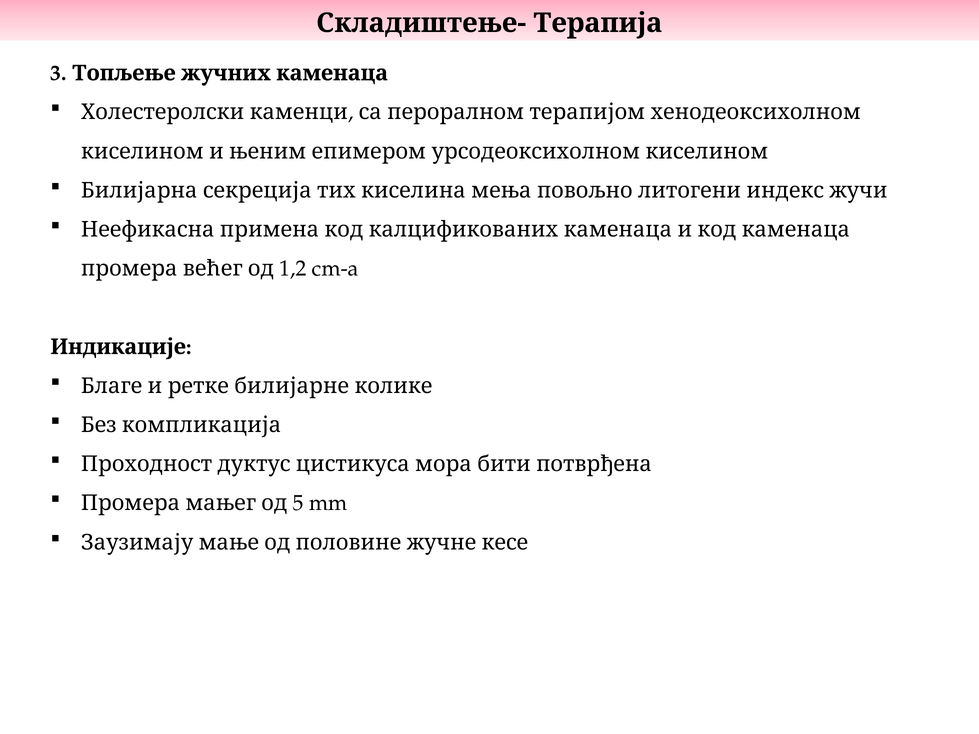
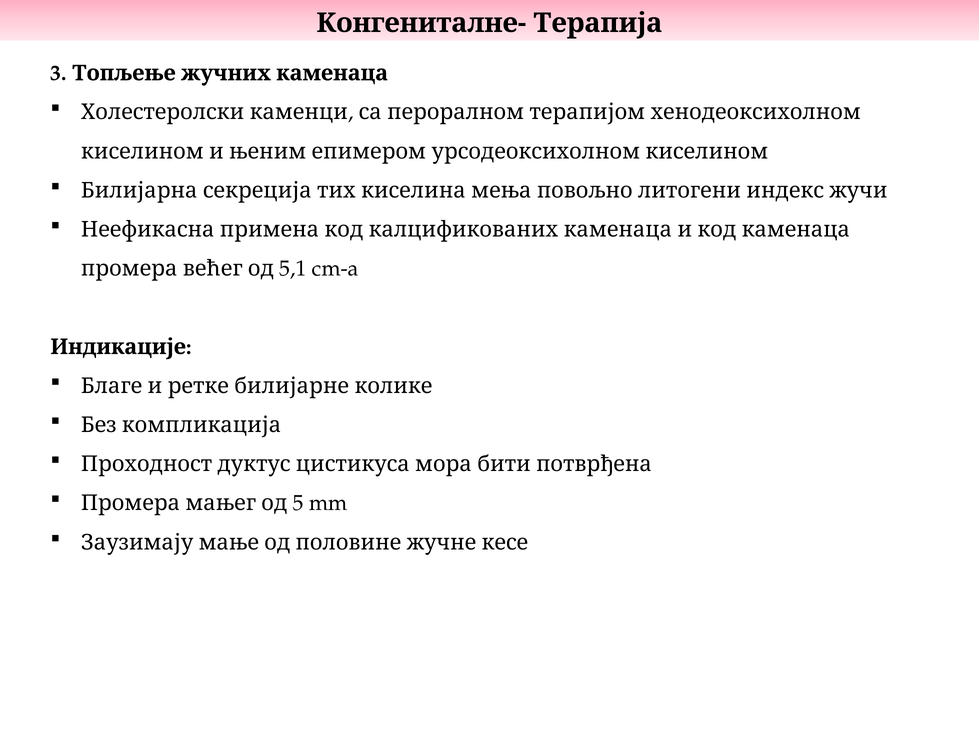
Складиштење-: Складиштење- -> Конгениталне-
1,2: 1,2 -> 5,1
